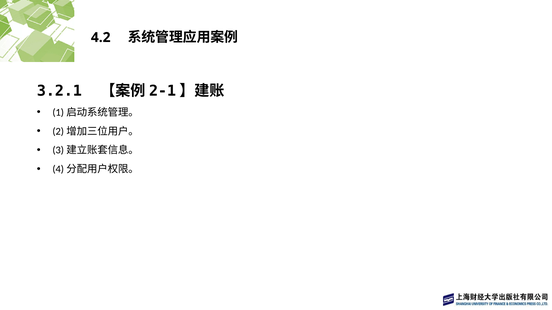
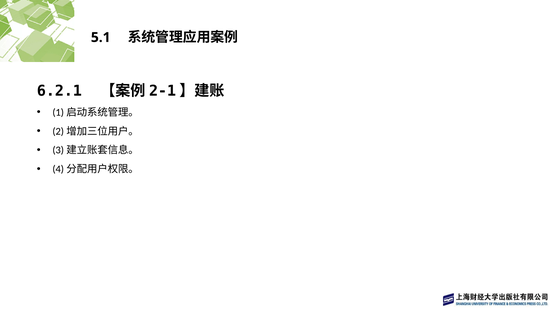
4.2: 4.2 -> 5.1
3.2.1: 3.2.1 -> 6.2.1
